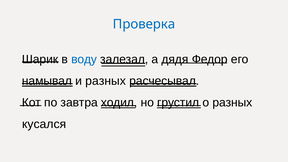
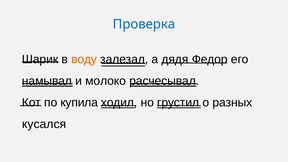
воду colour: blue -> orange
и разных: разных -> молоко
завтра: завтра -> купила
